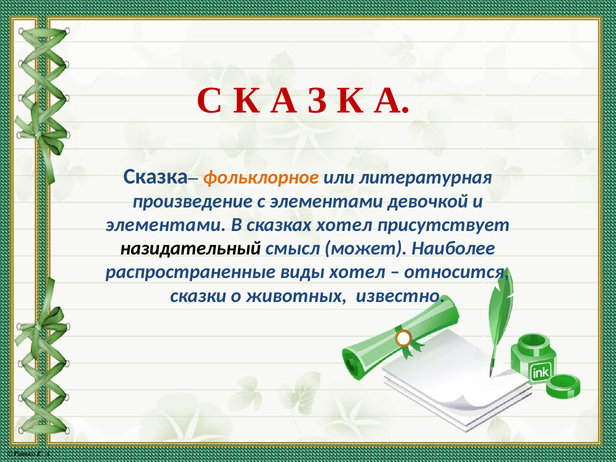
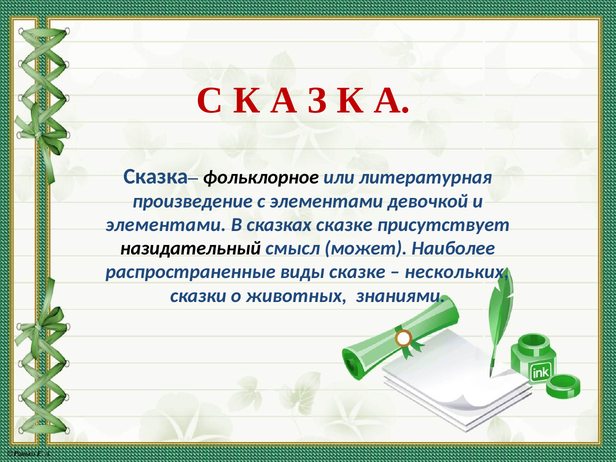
фольклорное colour: orange -> black
сказках хотел: хотел -> сказке
виды хотел: хотел -> сказке
относится: относится -> нескольких
известно: известно -> знаниями
